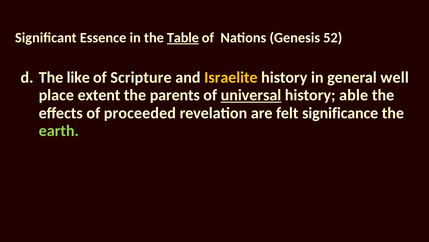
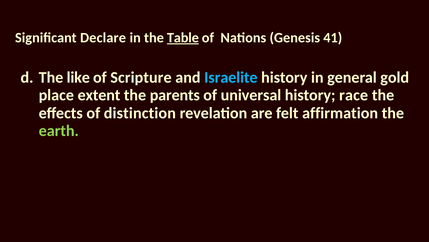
Essence: Essence -> Declare
52: 52 -> 41
Israelite colour: yellow -> light blue
well: well -> gold
universal underline: present -> none
able: able -> race
proceeded: proceeded -> distinction
significance: significance -> affirmation
